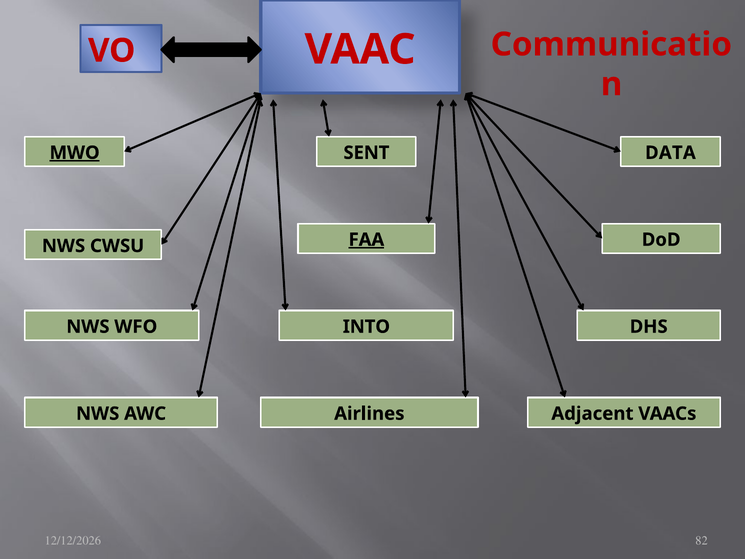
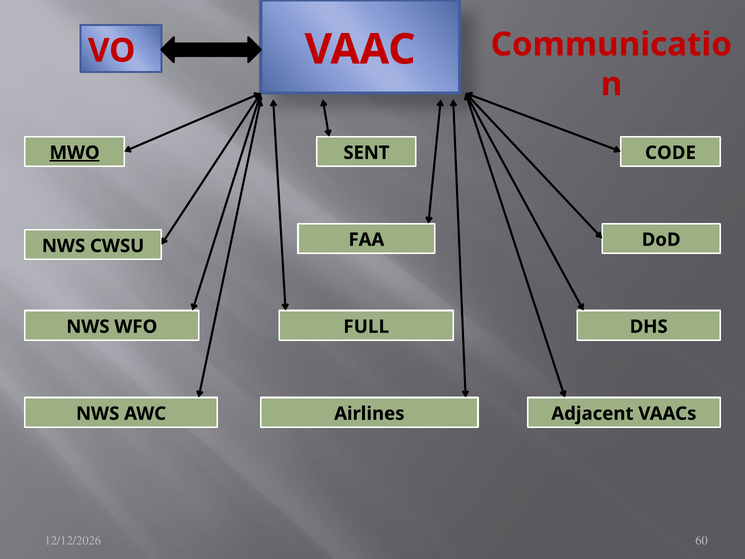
DATA: DATA -> CODE
FAA underline: present -> none
INTO: INTO -> FULL
82: 82 -> 60
